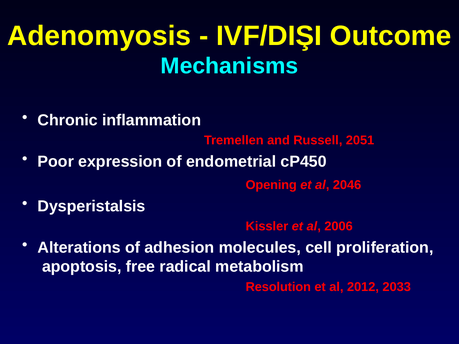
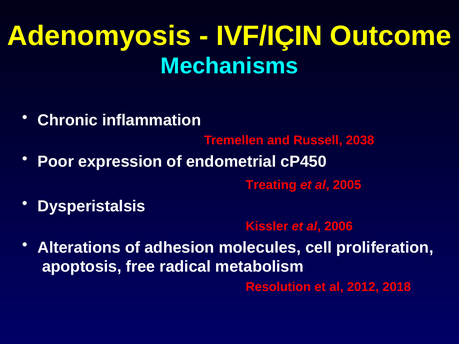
IVF/DIŞI: IVF/DIŞI -> IVF/IÇIN
2051: 2051 -> 2038
Opening: Opening -> Treating
2046: 2046 -> 2005
2033: 2033 -> 2018
